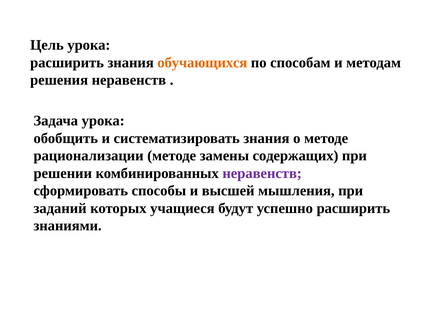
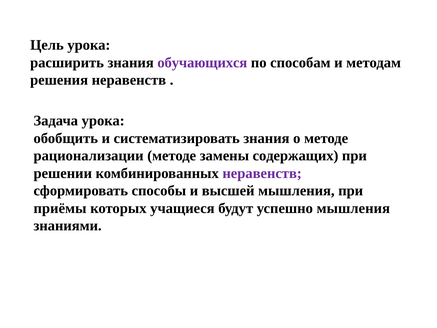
обучающихся colour: orange -> purple
заданий: заданий -> приёмы
успешно расширить: расширить -> мышления
